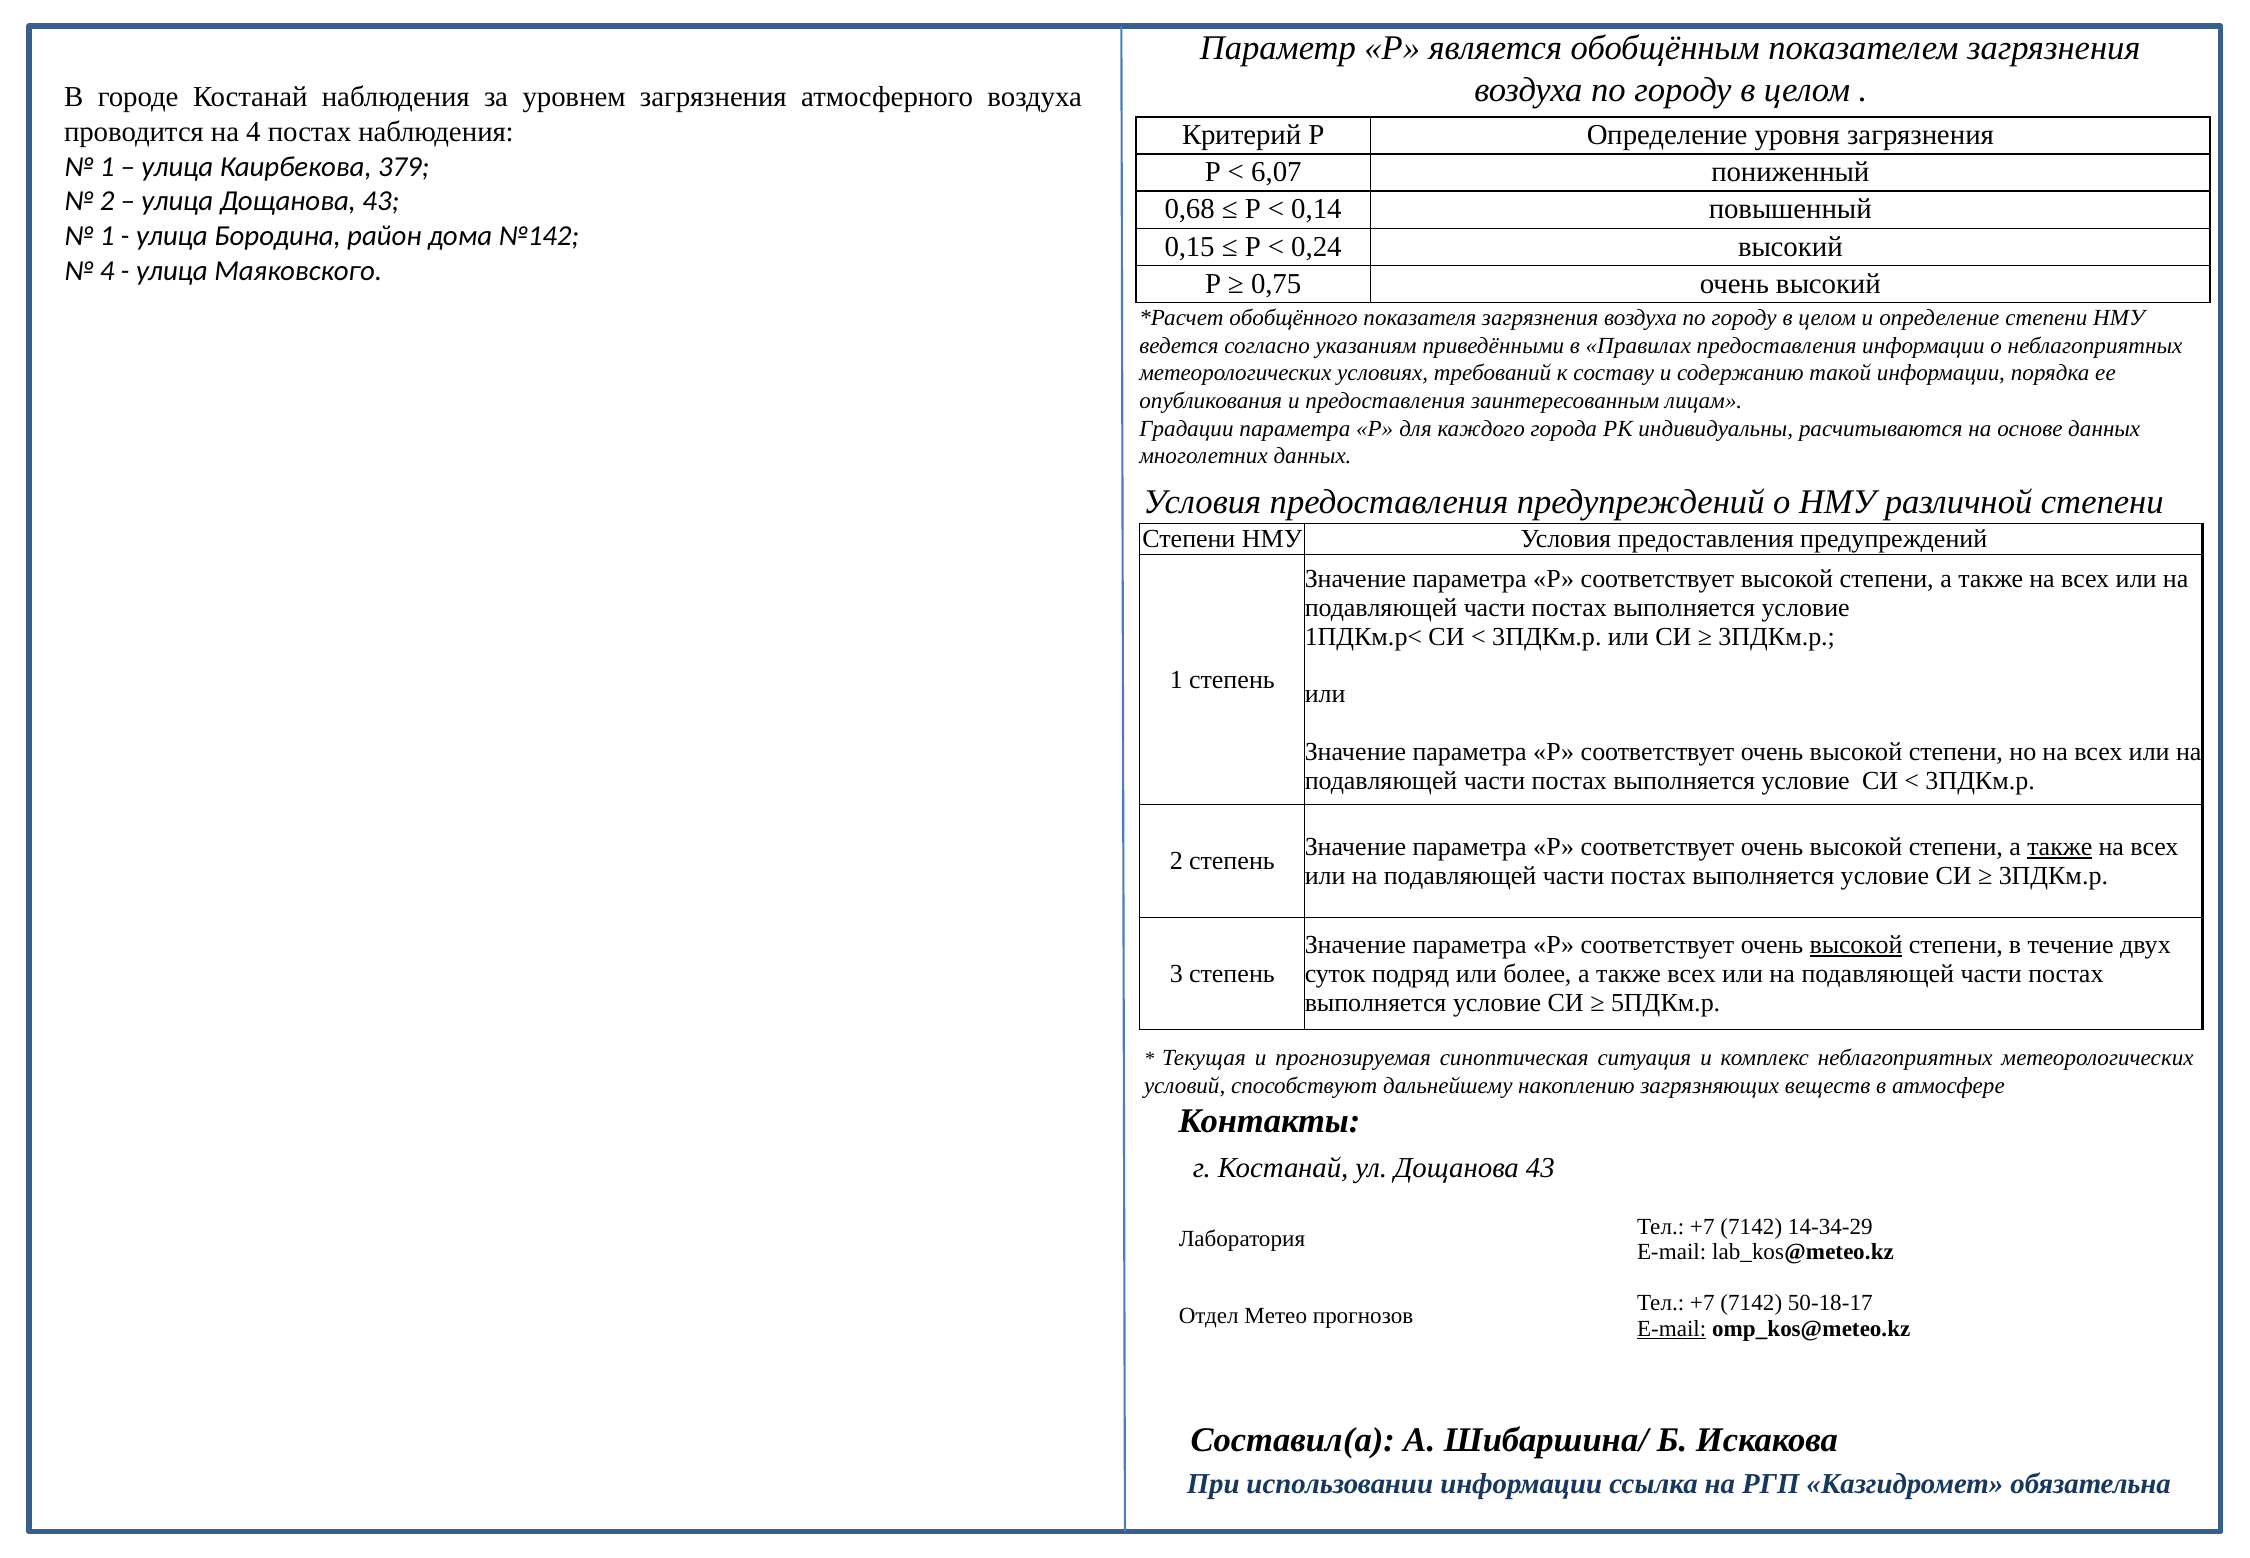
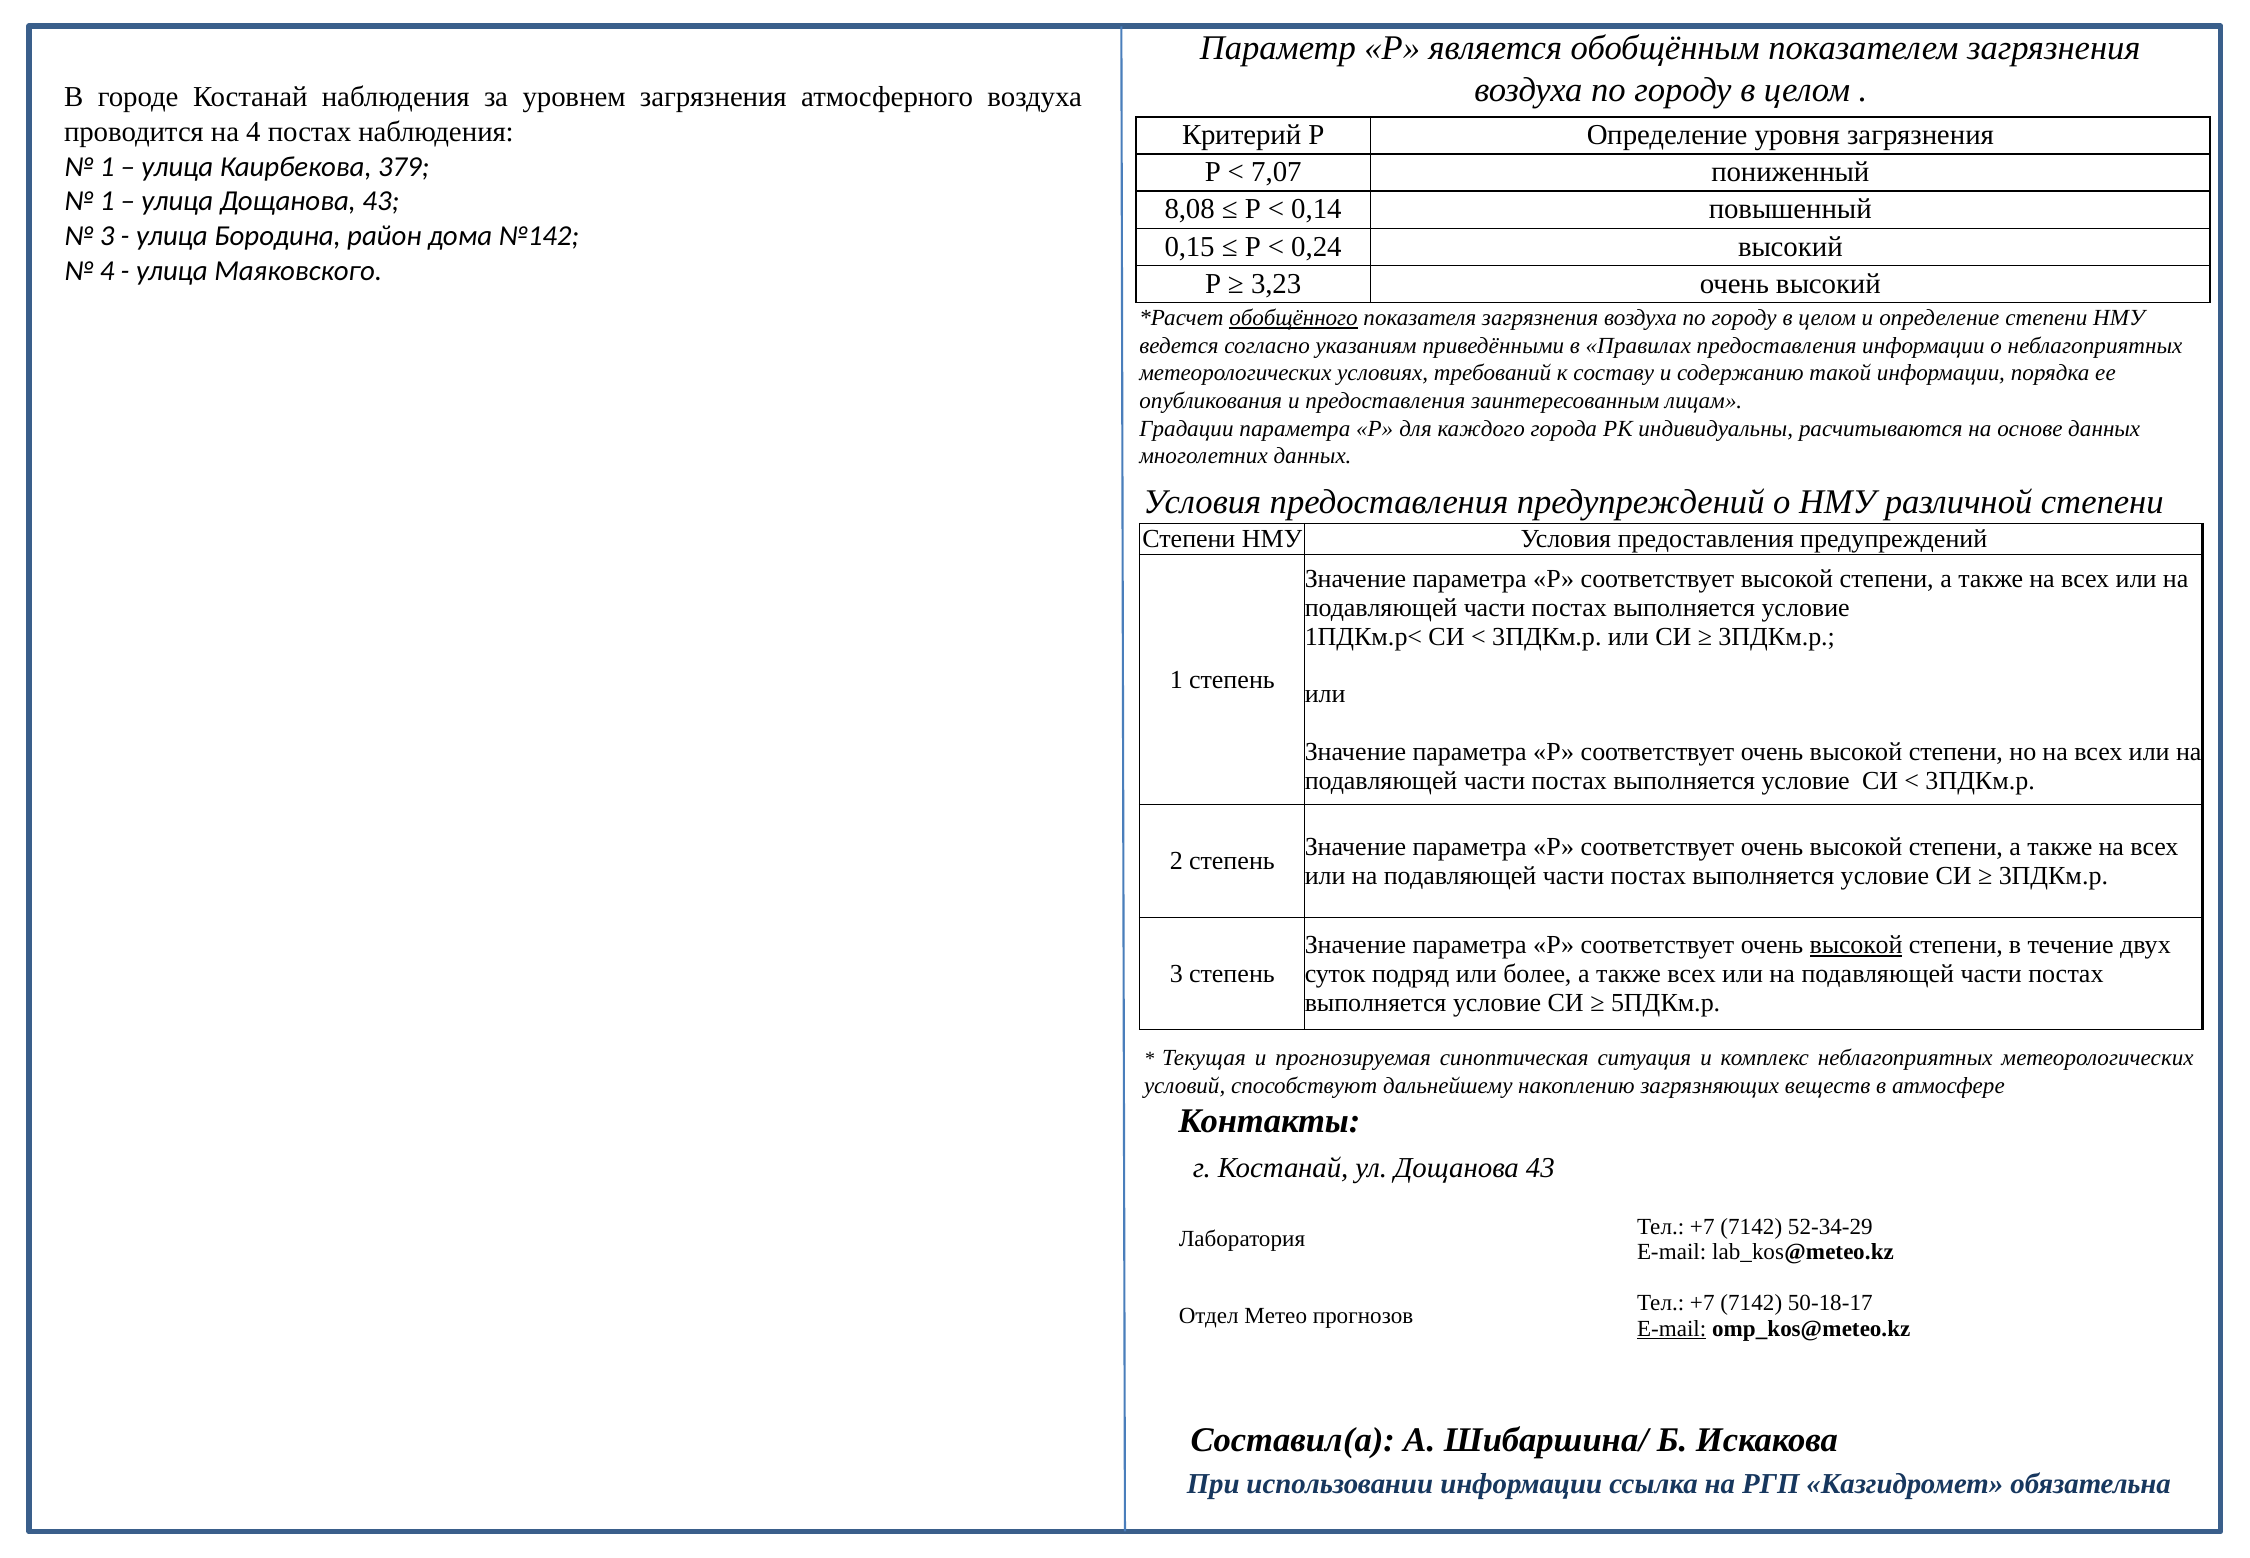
6,07: 6,07 -> 7,07
2 at (107, 201): 2 -> 1
0,68: 0,68 -> 8,08
1 at (107, 236): 1 -> 3
0,75: 0,75 -> 3,23
обобщённого underline: none -> present
также at (2060, 847) underline: present -> none
14-34-29: 14-34-29 -> 52-34-29
